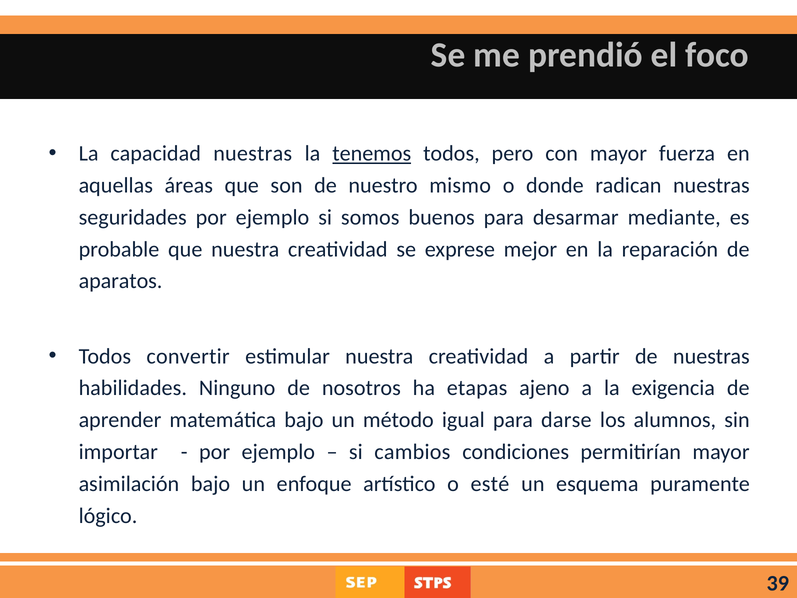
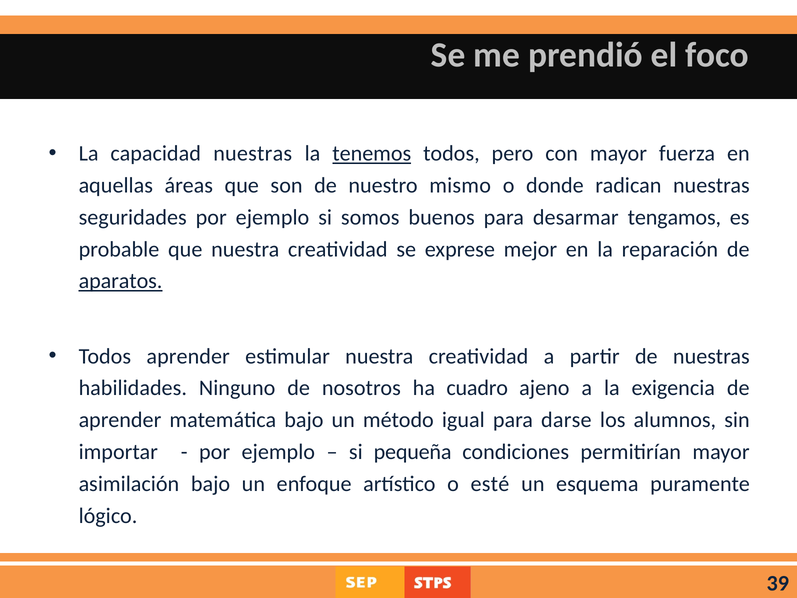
mediante: mediante -> tengamos
aparatos underline: none -> present
Todos convertir: convertir -> aprender
etapas: etapas -> cuadro
cambios: cambios -> pequeña
